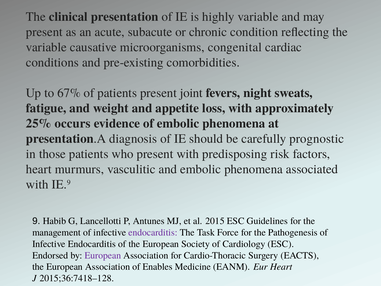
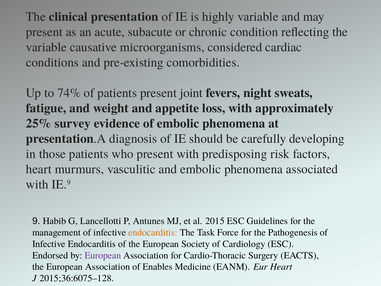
congenital: congenital -> considered
67%: 67% -> 74%
occurs: occurs -> survey
prognostic: prognostic -> developing
endocarditis at (153, 232) colour: purple -> orange
2015;36:7418–128: 2015;36:7418–128 -> 2015;36:6075–128
